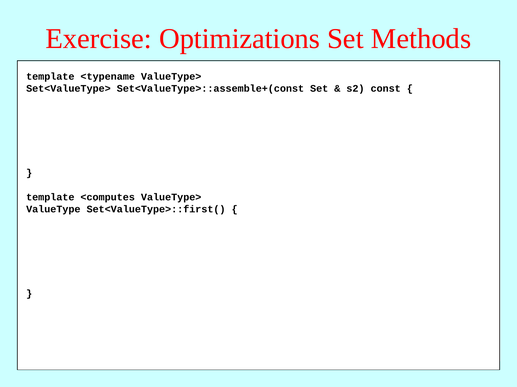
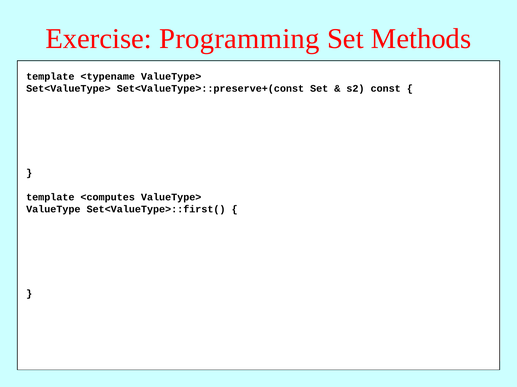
Optimizations: Optimizations -> Programming
Set<ValueType>::assemble+(const: Set<ValueType>::assemble+(const -> Set<ValueType>::preserve+(const
